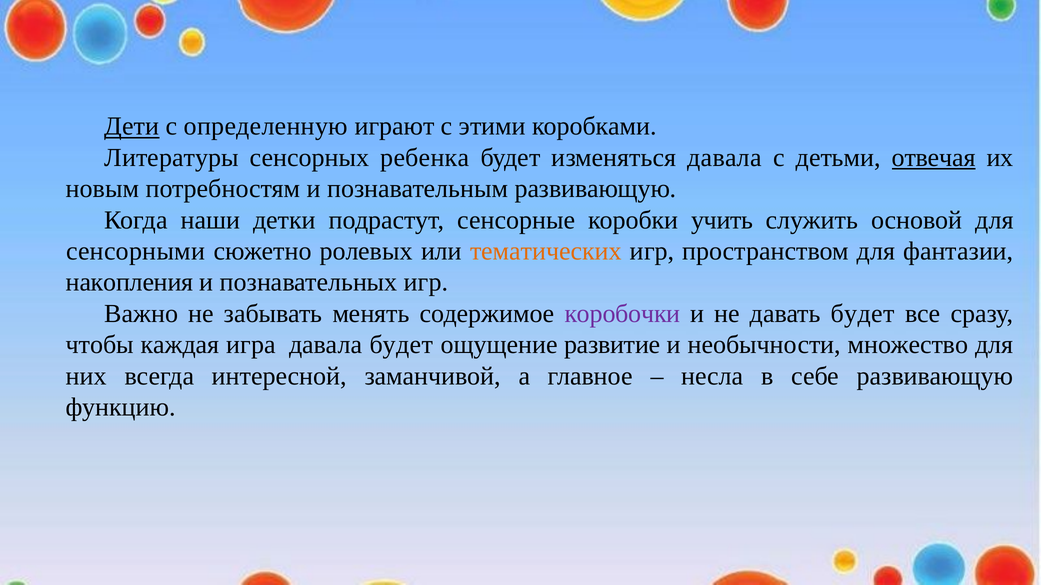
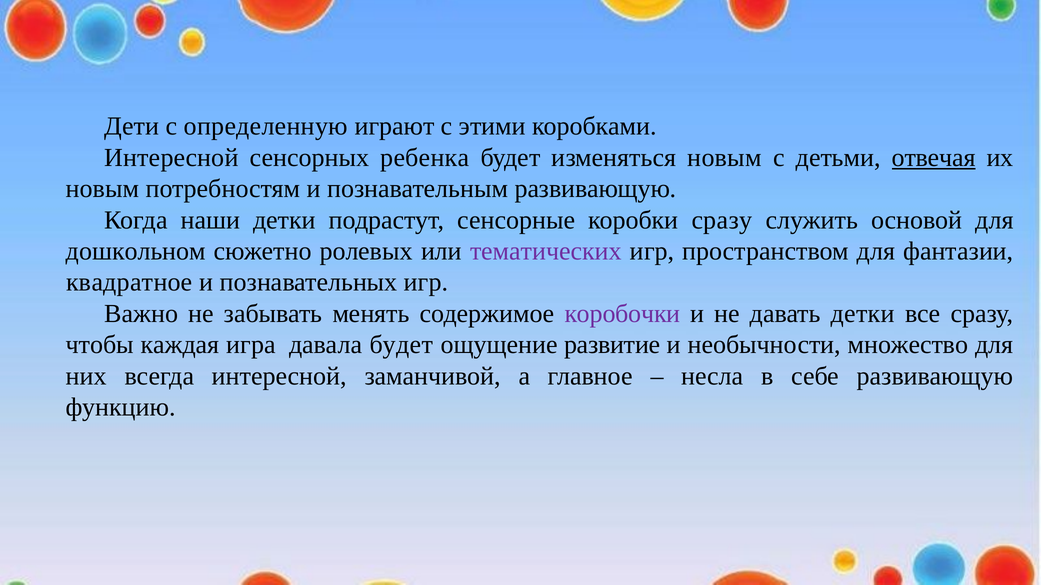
Дети underline: present -> none
Литературы at (172, 158): Литературы -> Интересной
изменяться давала: давала -> новым
коробки учить: учить -> сразу
сенсорными: сенсорными -> дошкольном
тематических colour: orange -> purple
накопления: накопления -> квадратное
давать будет: будет -> детки
